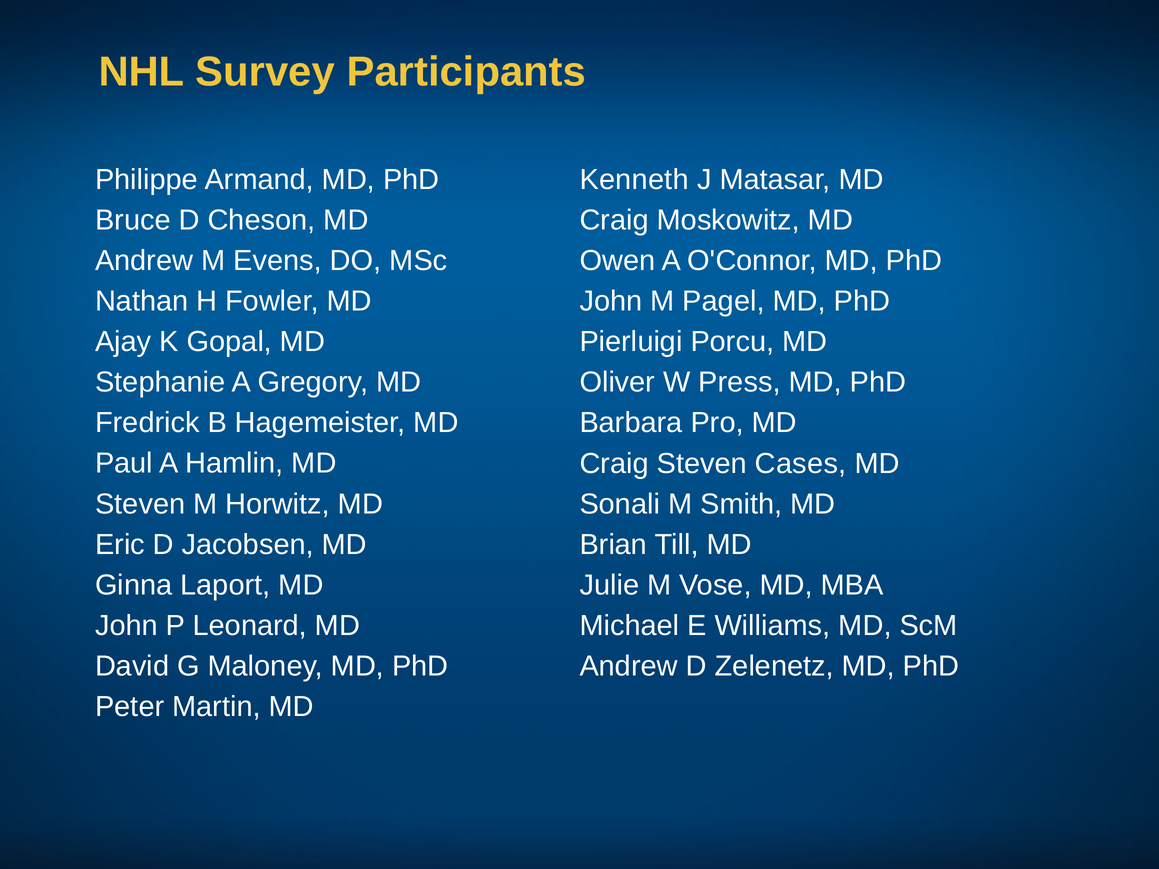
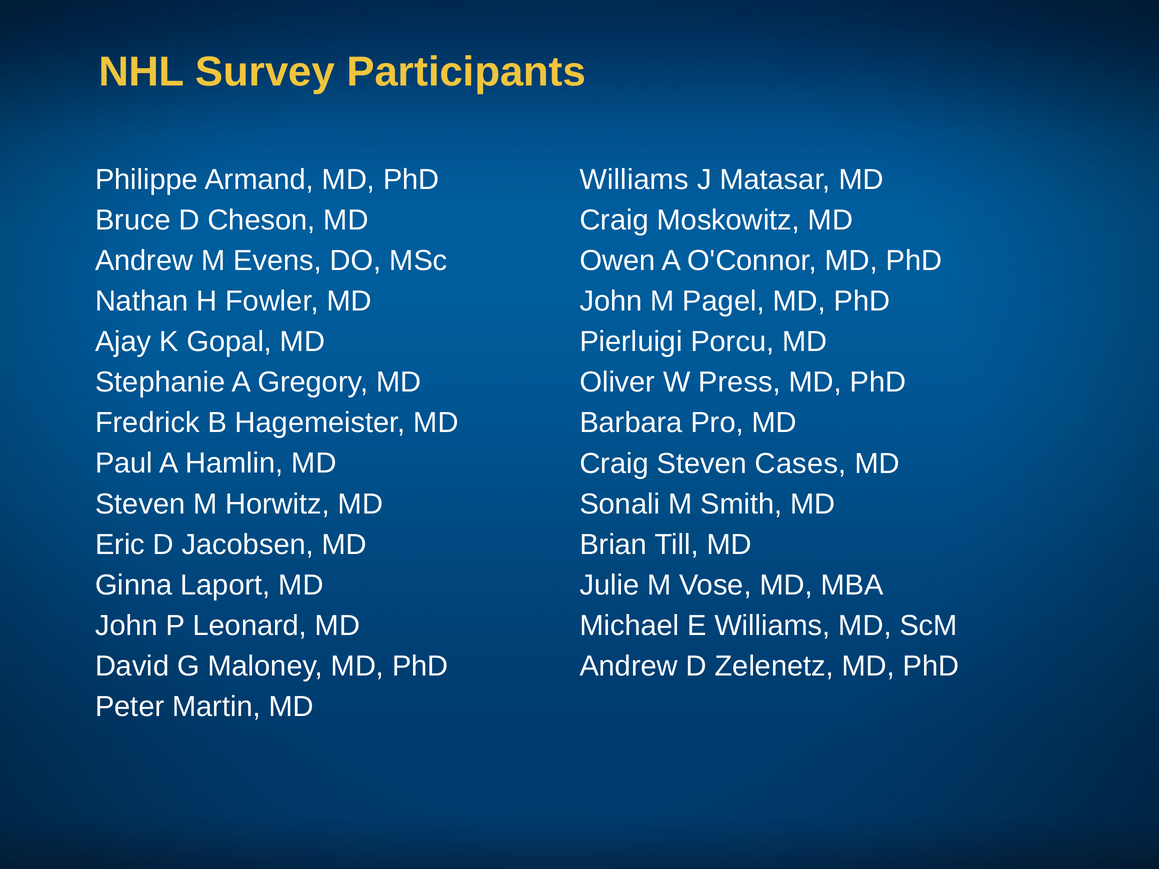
Kenneth at (634, 180): Kenneth -> Williams
